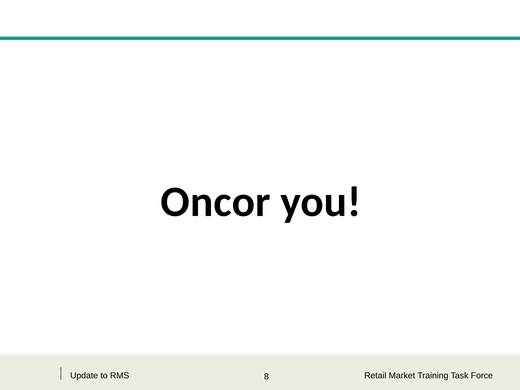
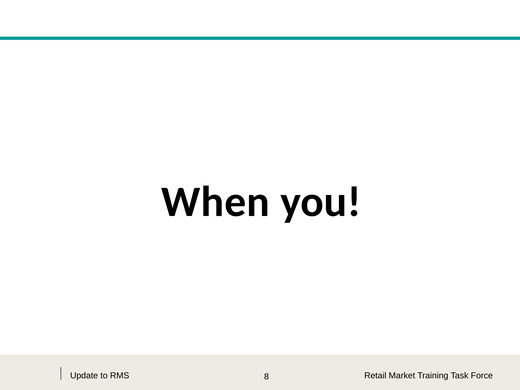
Oncor: Oncor -> When
